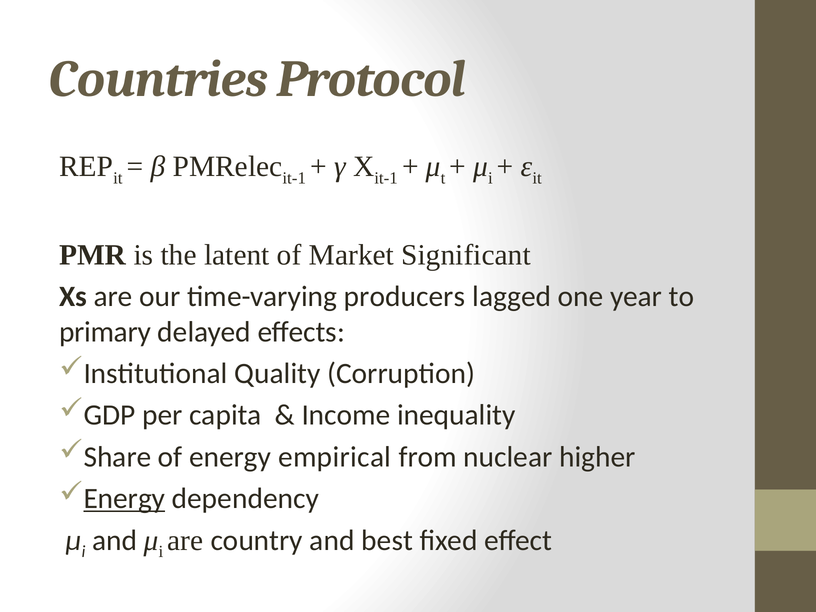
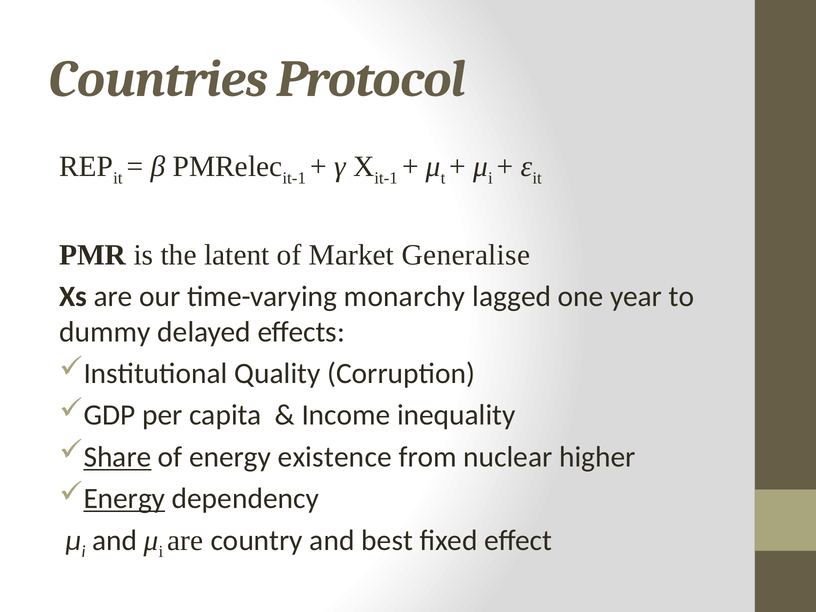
Significant: Significant -> Generalise
producers: producers -> monarchy
primary: primary -> dummy
Share underline: none -> present
empirical: empirical -> existence
